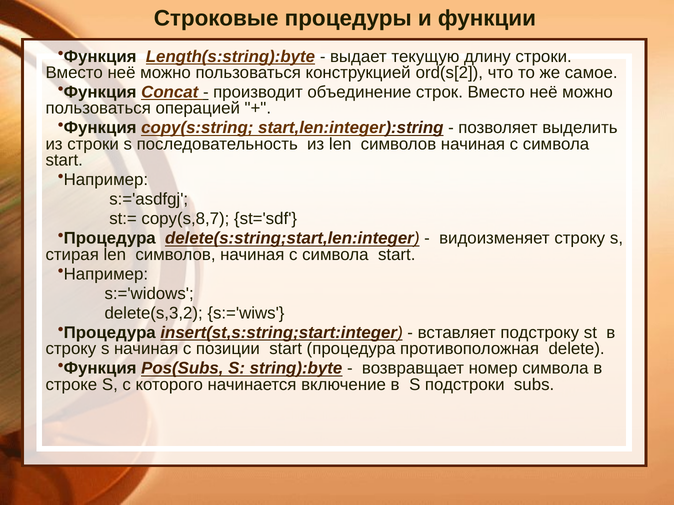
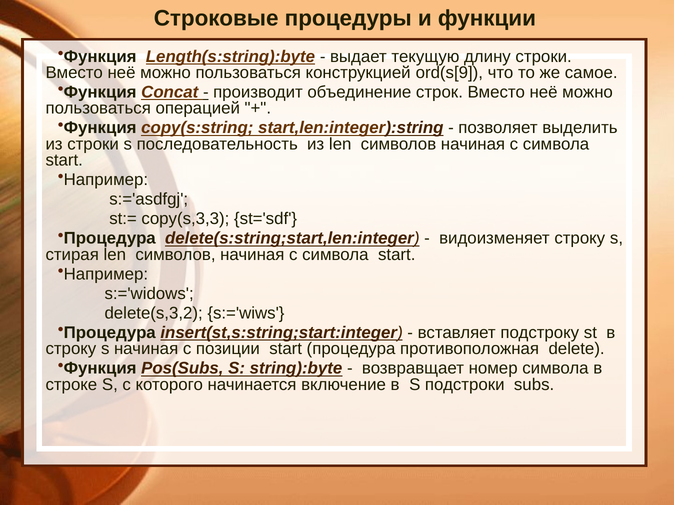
ord(s[2: ord(s[2 -> ord(s[9
copy(s,8,7: copy(s,8,7 -> copy(s,3,3
